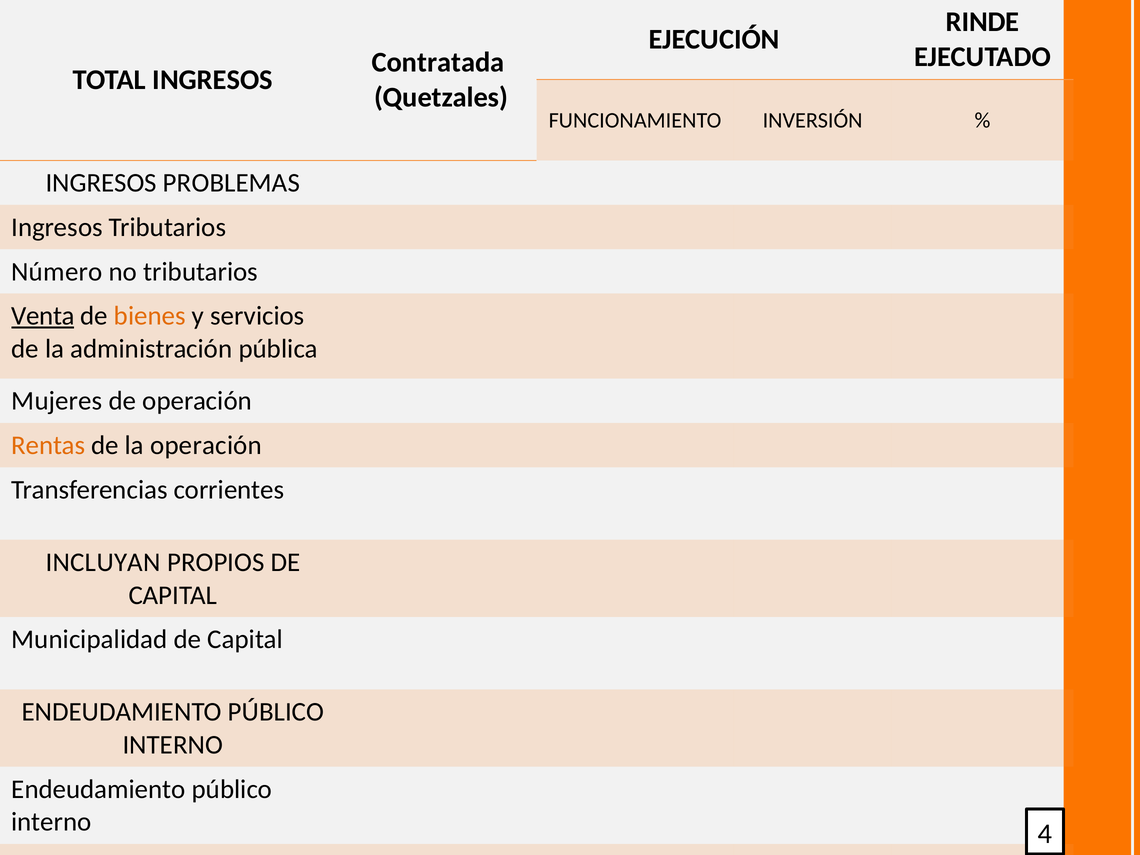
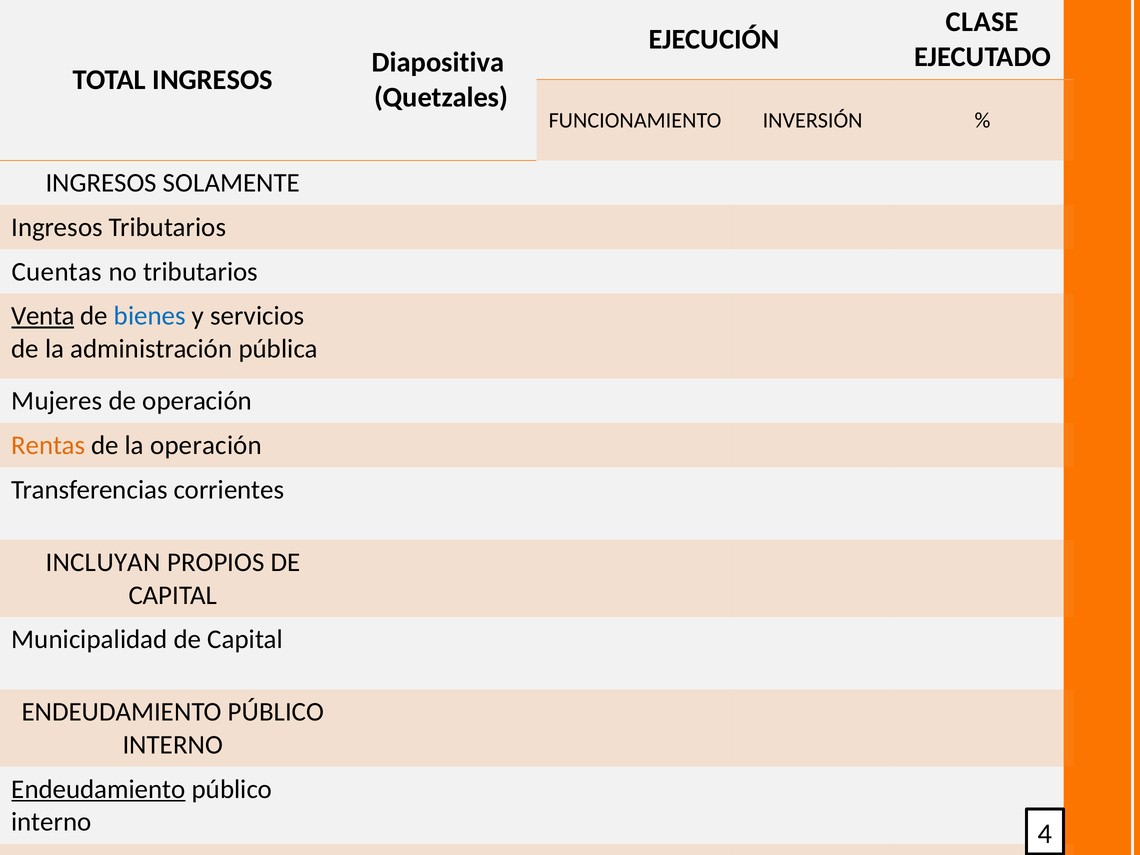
RINDE: RINDE -> CLASE
Contratada: Contratada -> Diapositiva
PROBLEMAS: PROBLEMAS -> SOLAMENTE
Número: Número -> Cuentas
bienes colour: orange -> blue
Endeudamiento at (98, 789) underline: none -> present
